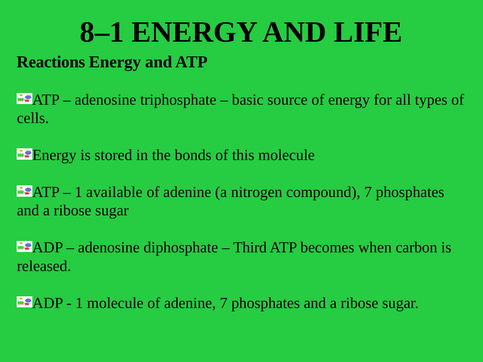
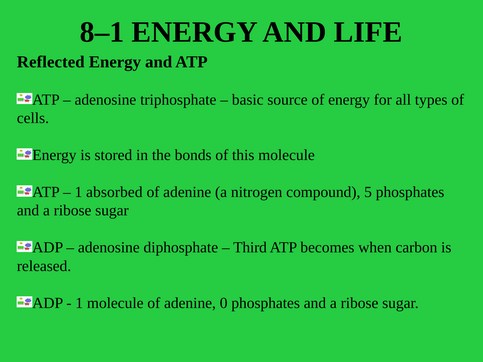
Reactions: Reactions -> Reflected
available: available -> absorbed
compound 7: 7 -> 5
adenine 7: 7 -> 0
